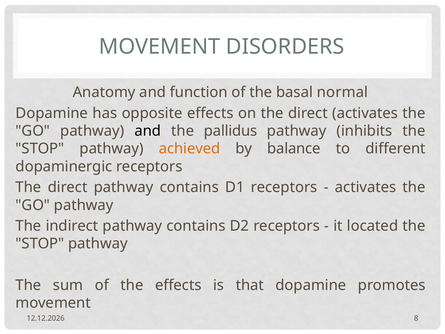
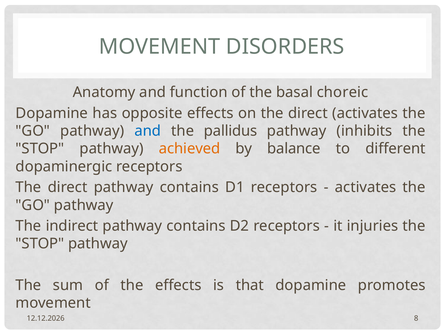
normal: normal -> choreic
and at (148, 131) colour: black -> blue
located: located -> injuries
